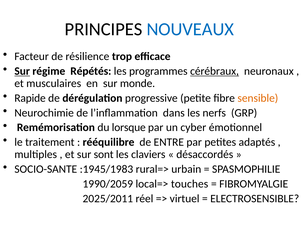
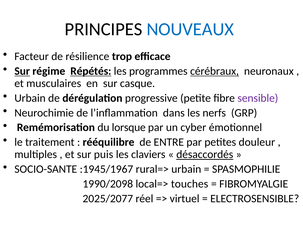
Répétés underline: none -> present
monde: monde -> casque
Rapide at (30, 98): Rapide -> Urbain
sensible colour: orange -> purple
adaptés: adaptés -> douleur
sont: sont -> puis
désaccordés underline: none -> present
:1945/1983: :1945/1983 -> :1945/1967
1990/2059: 1990/2059 -> 1990/2098
2025/2011: 2025/2011 -> 2025/2077
